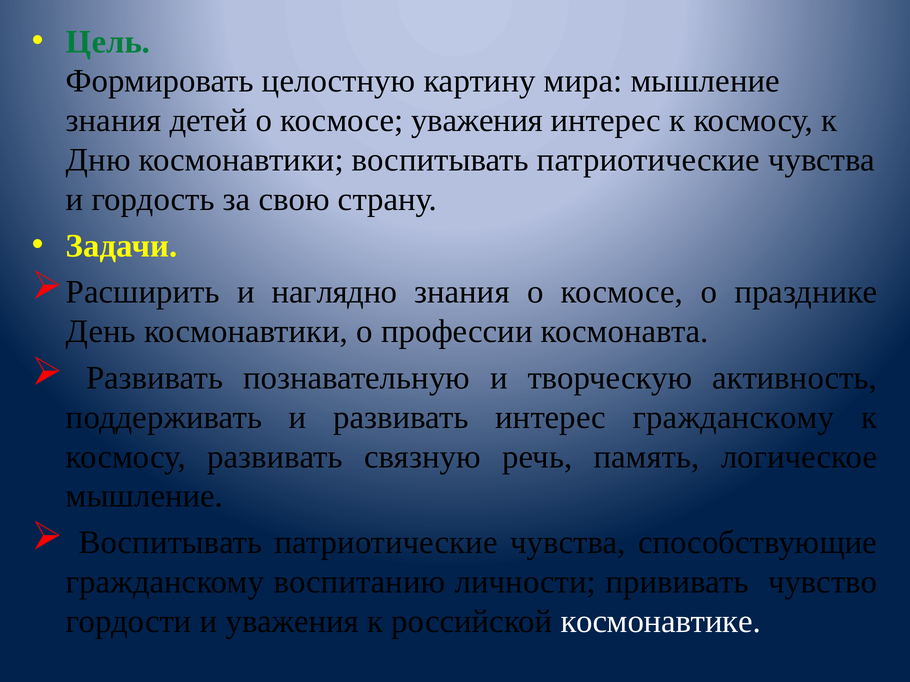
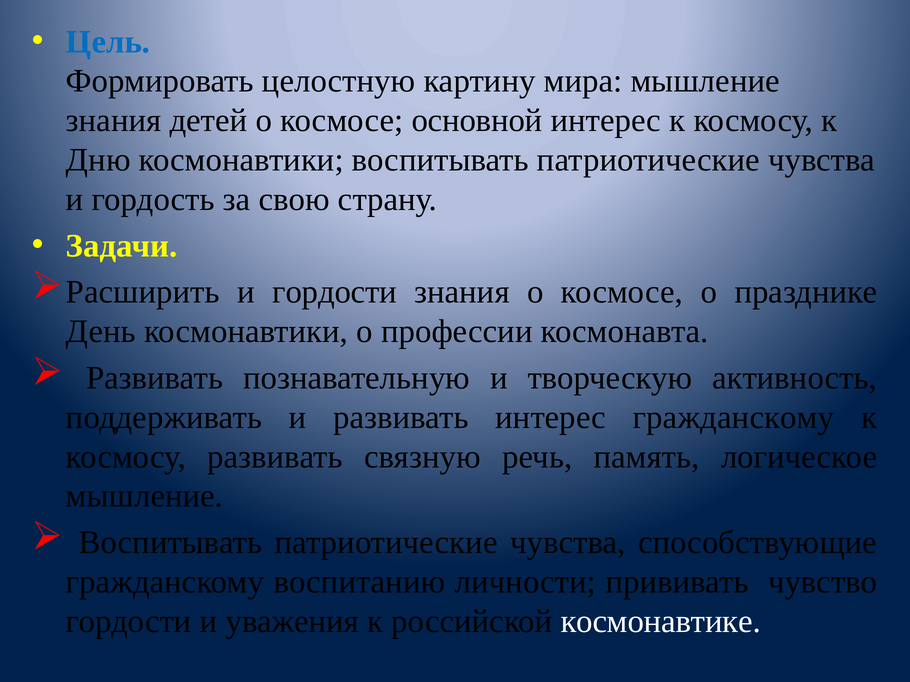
Цель colour: green -> blue
космосе уважения: уважения -> основной
и наглядно: наглядно -> гордости
